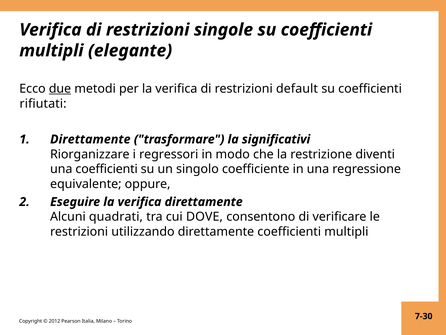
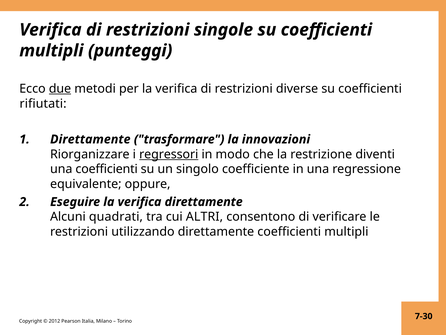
elegante: elegante -> punteggi
default: default -> diverse
significativi: significativi -> innovazioni
regressori underline: none -> present
DOVE: DOVE -> ALTRI
